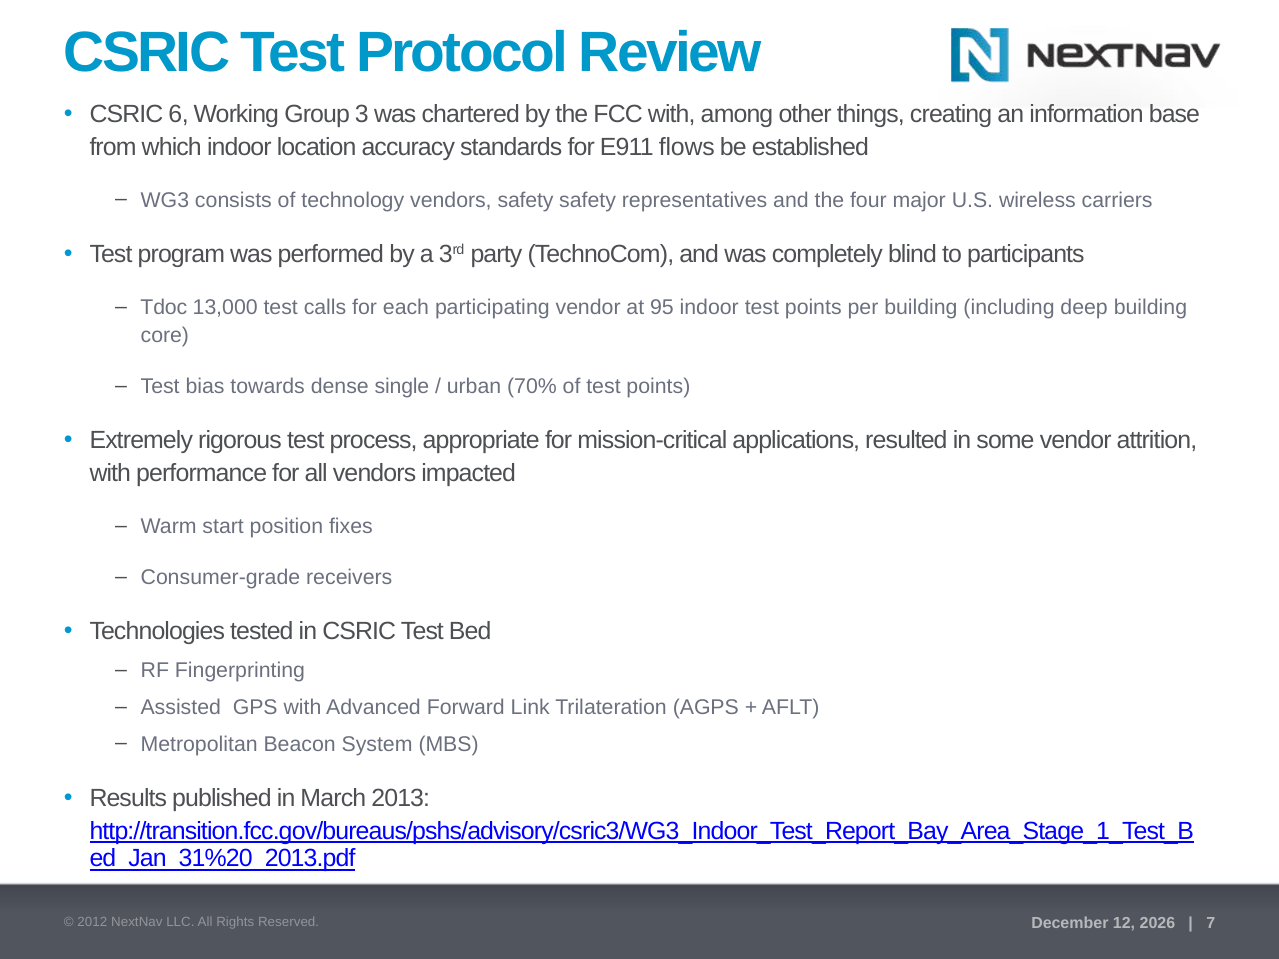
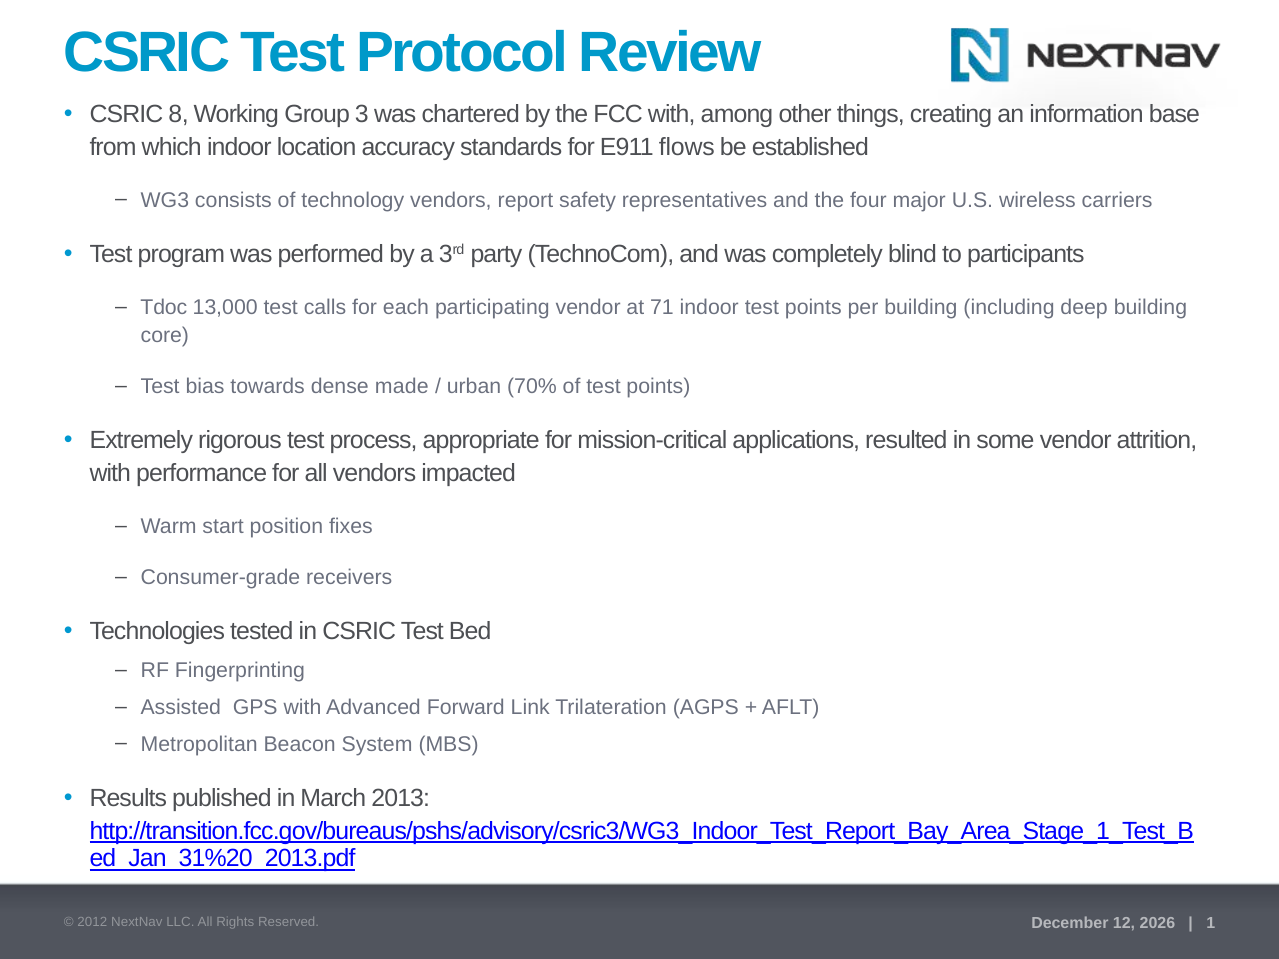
6: 6 -> 8
vendors safety: safety -> report
95: 95 -> 71
single: single -> made
7: 7 -> 1
